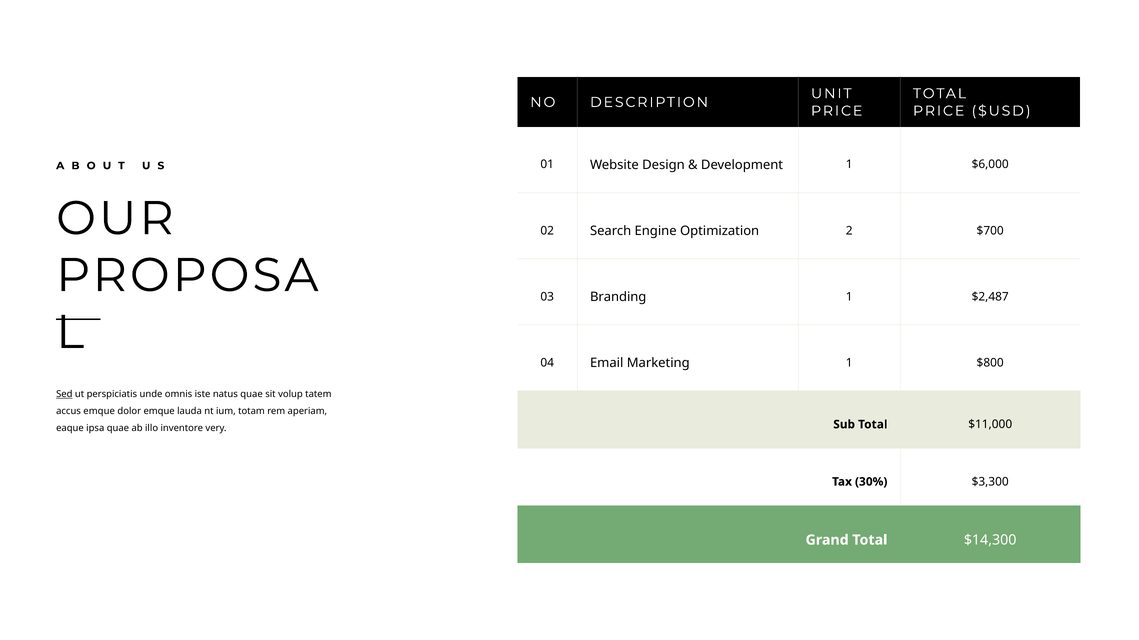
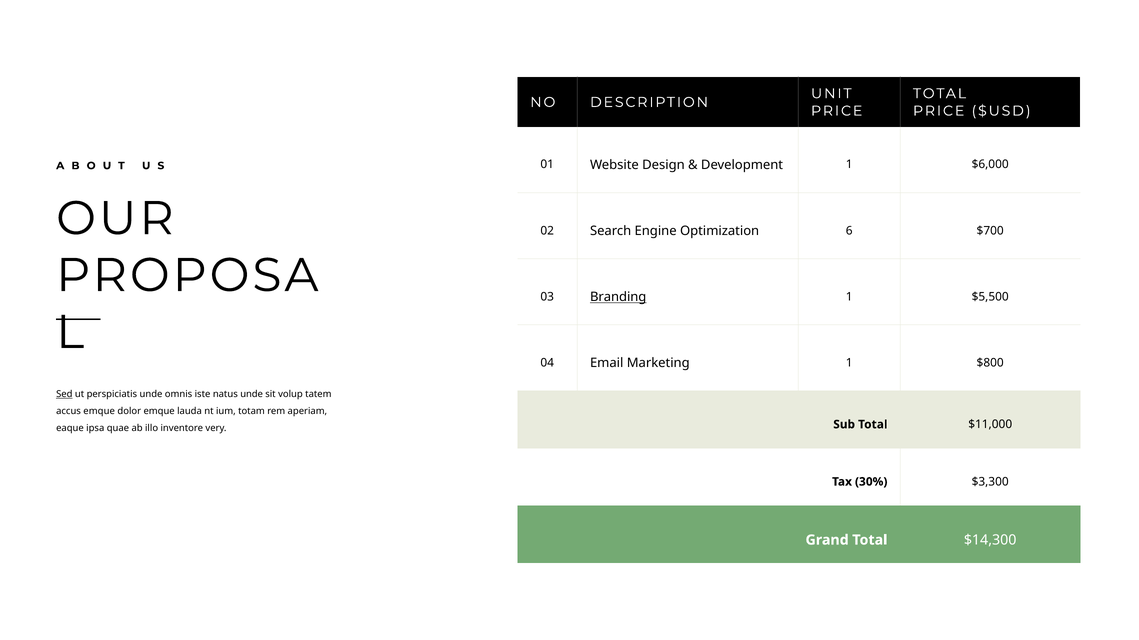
2: 2 -> 6
Branding underline: none -> present
$2,487: $2,487 -> $5,500
natus quae: quae -> unde
